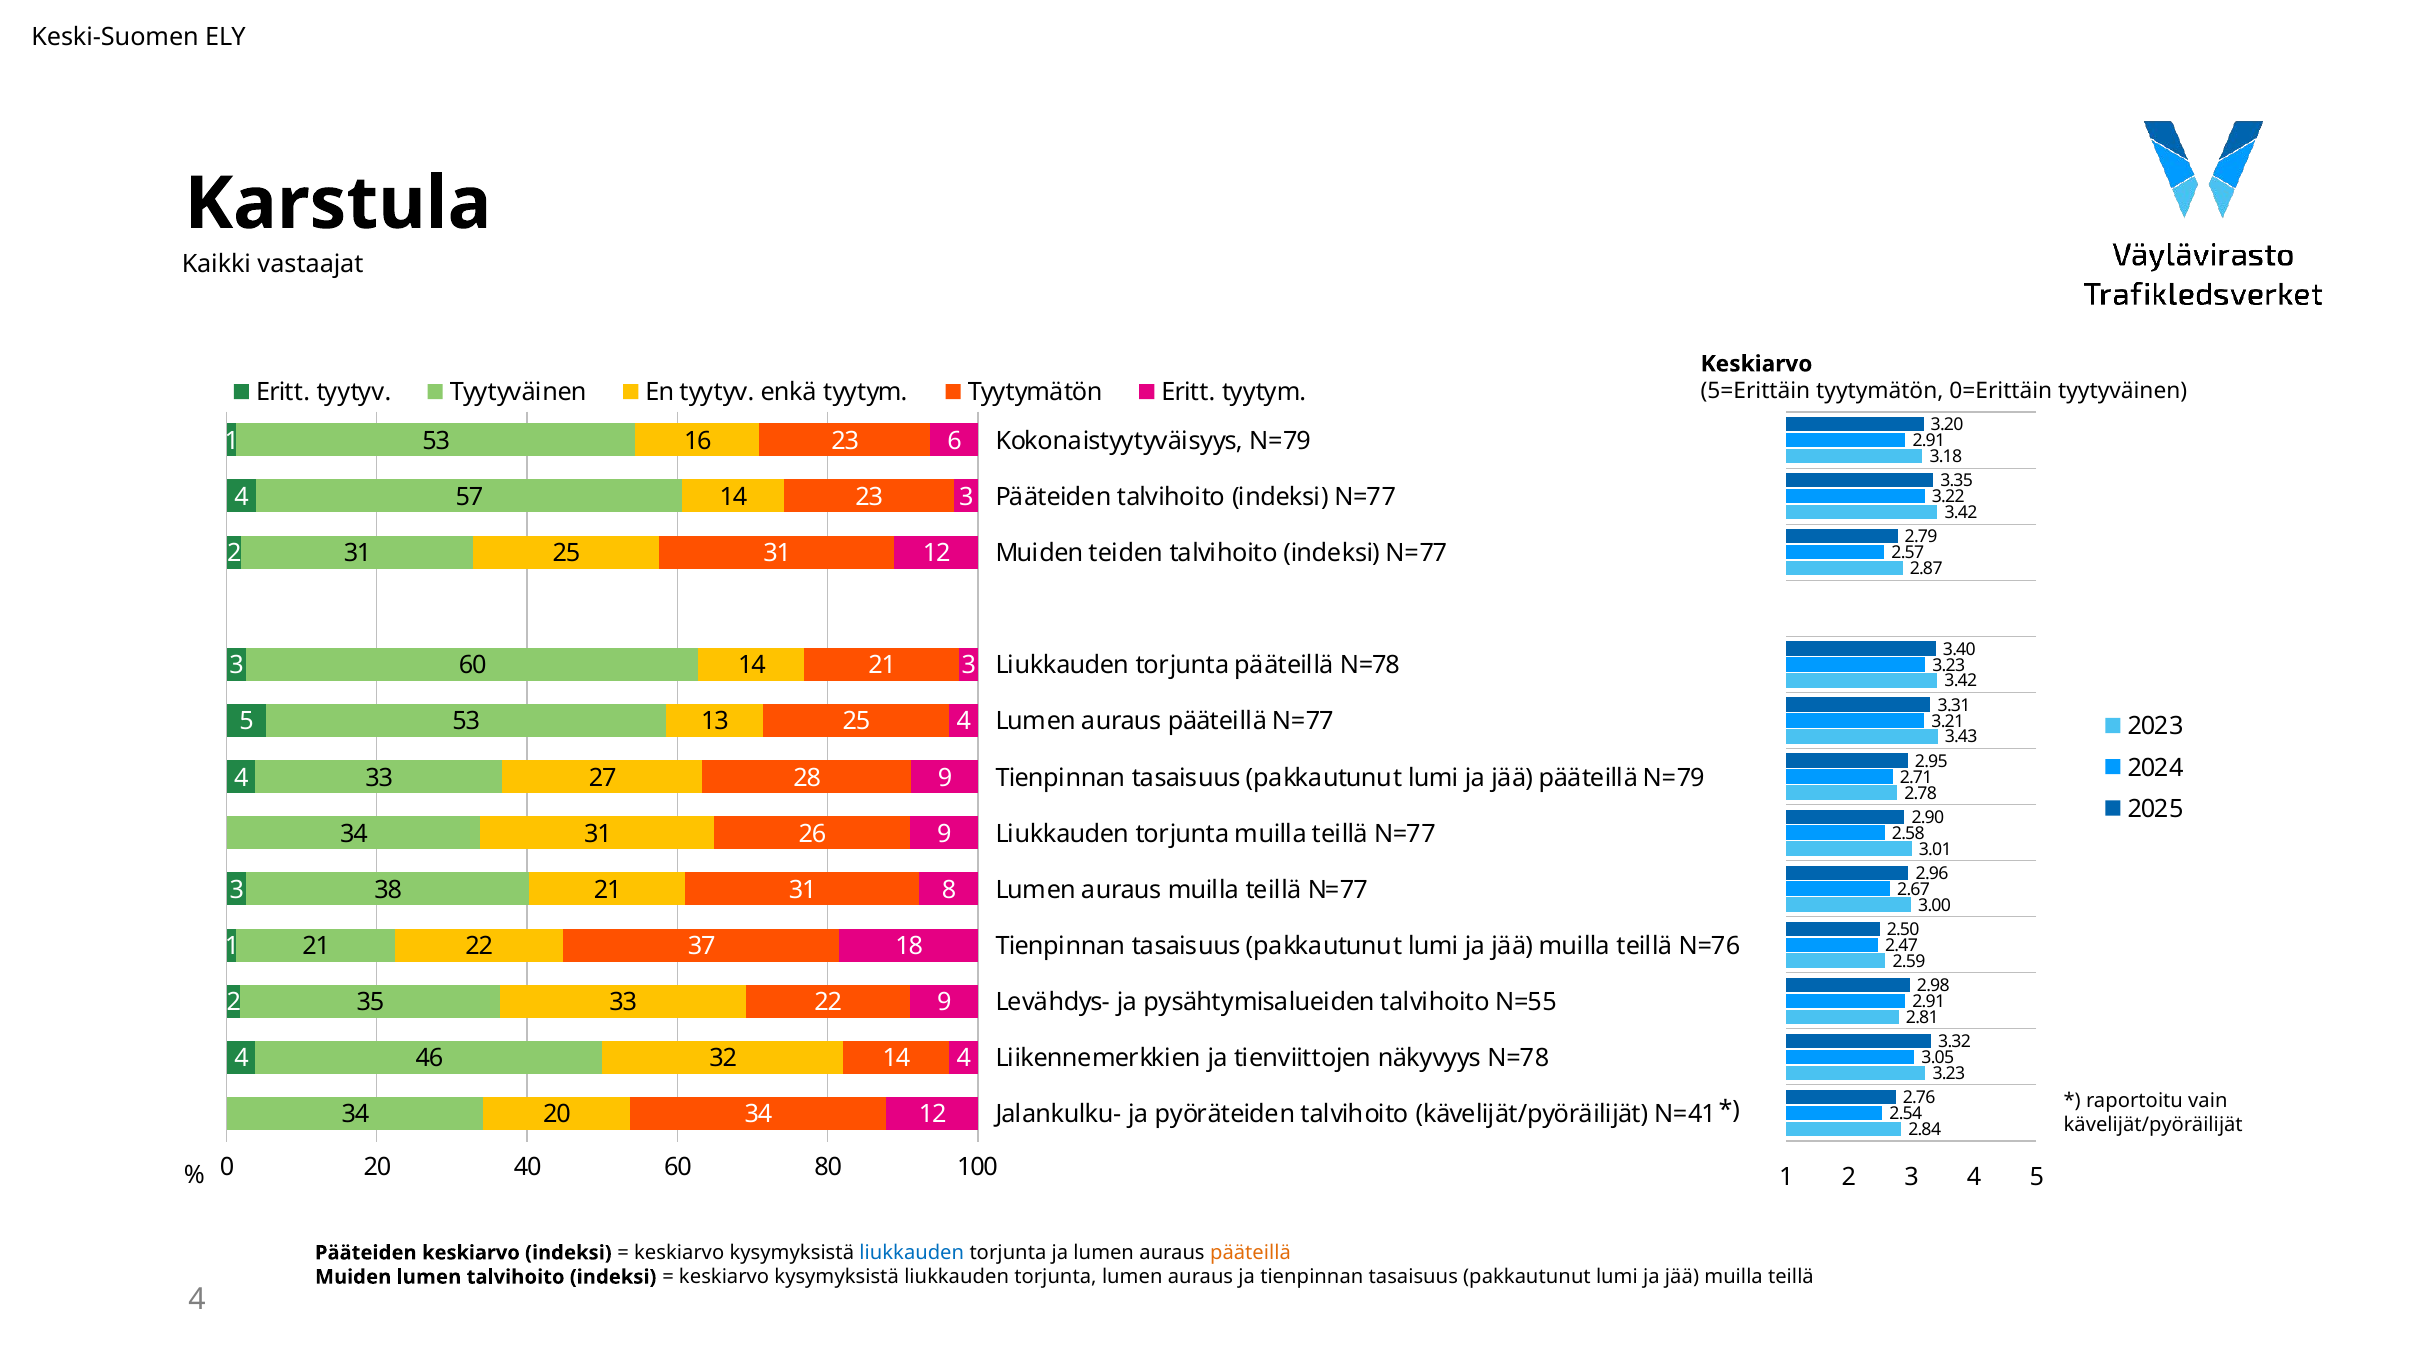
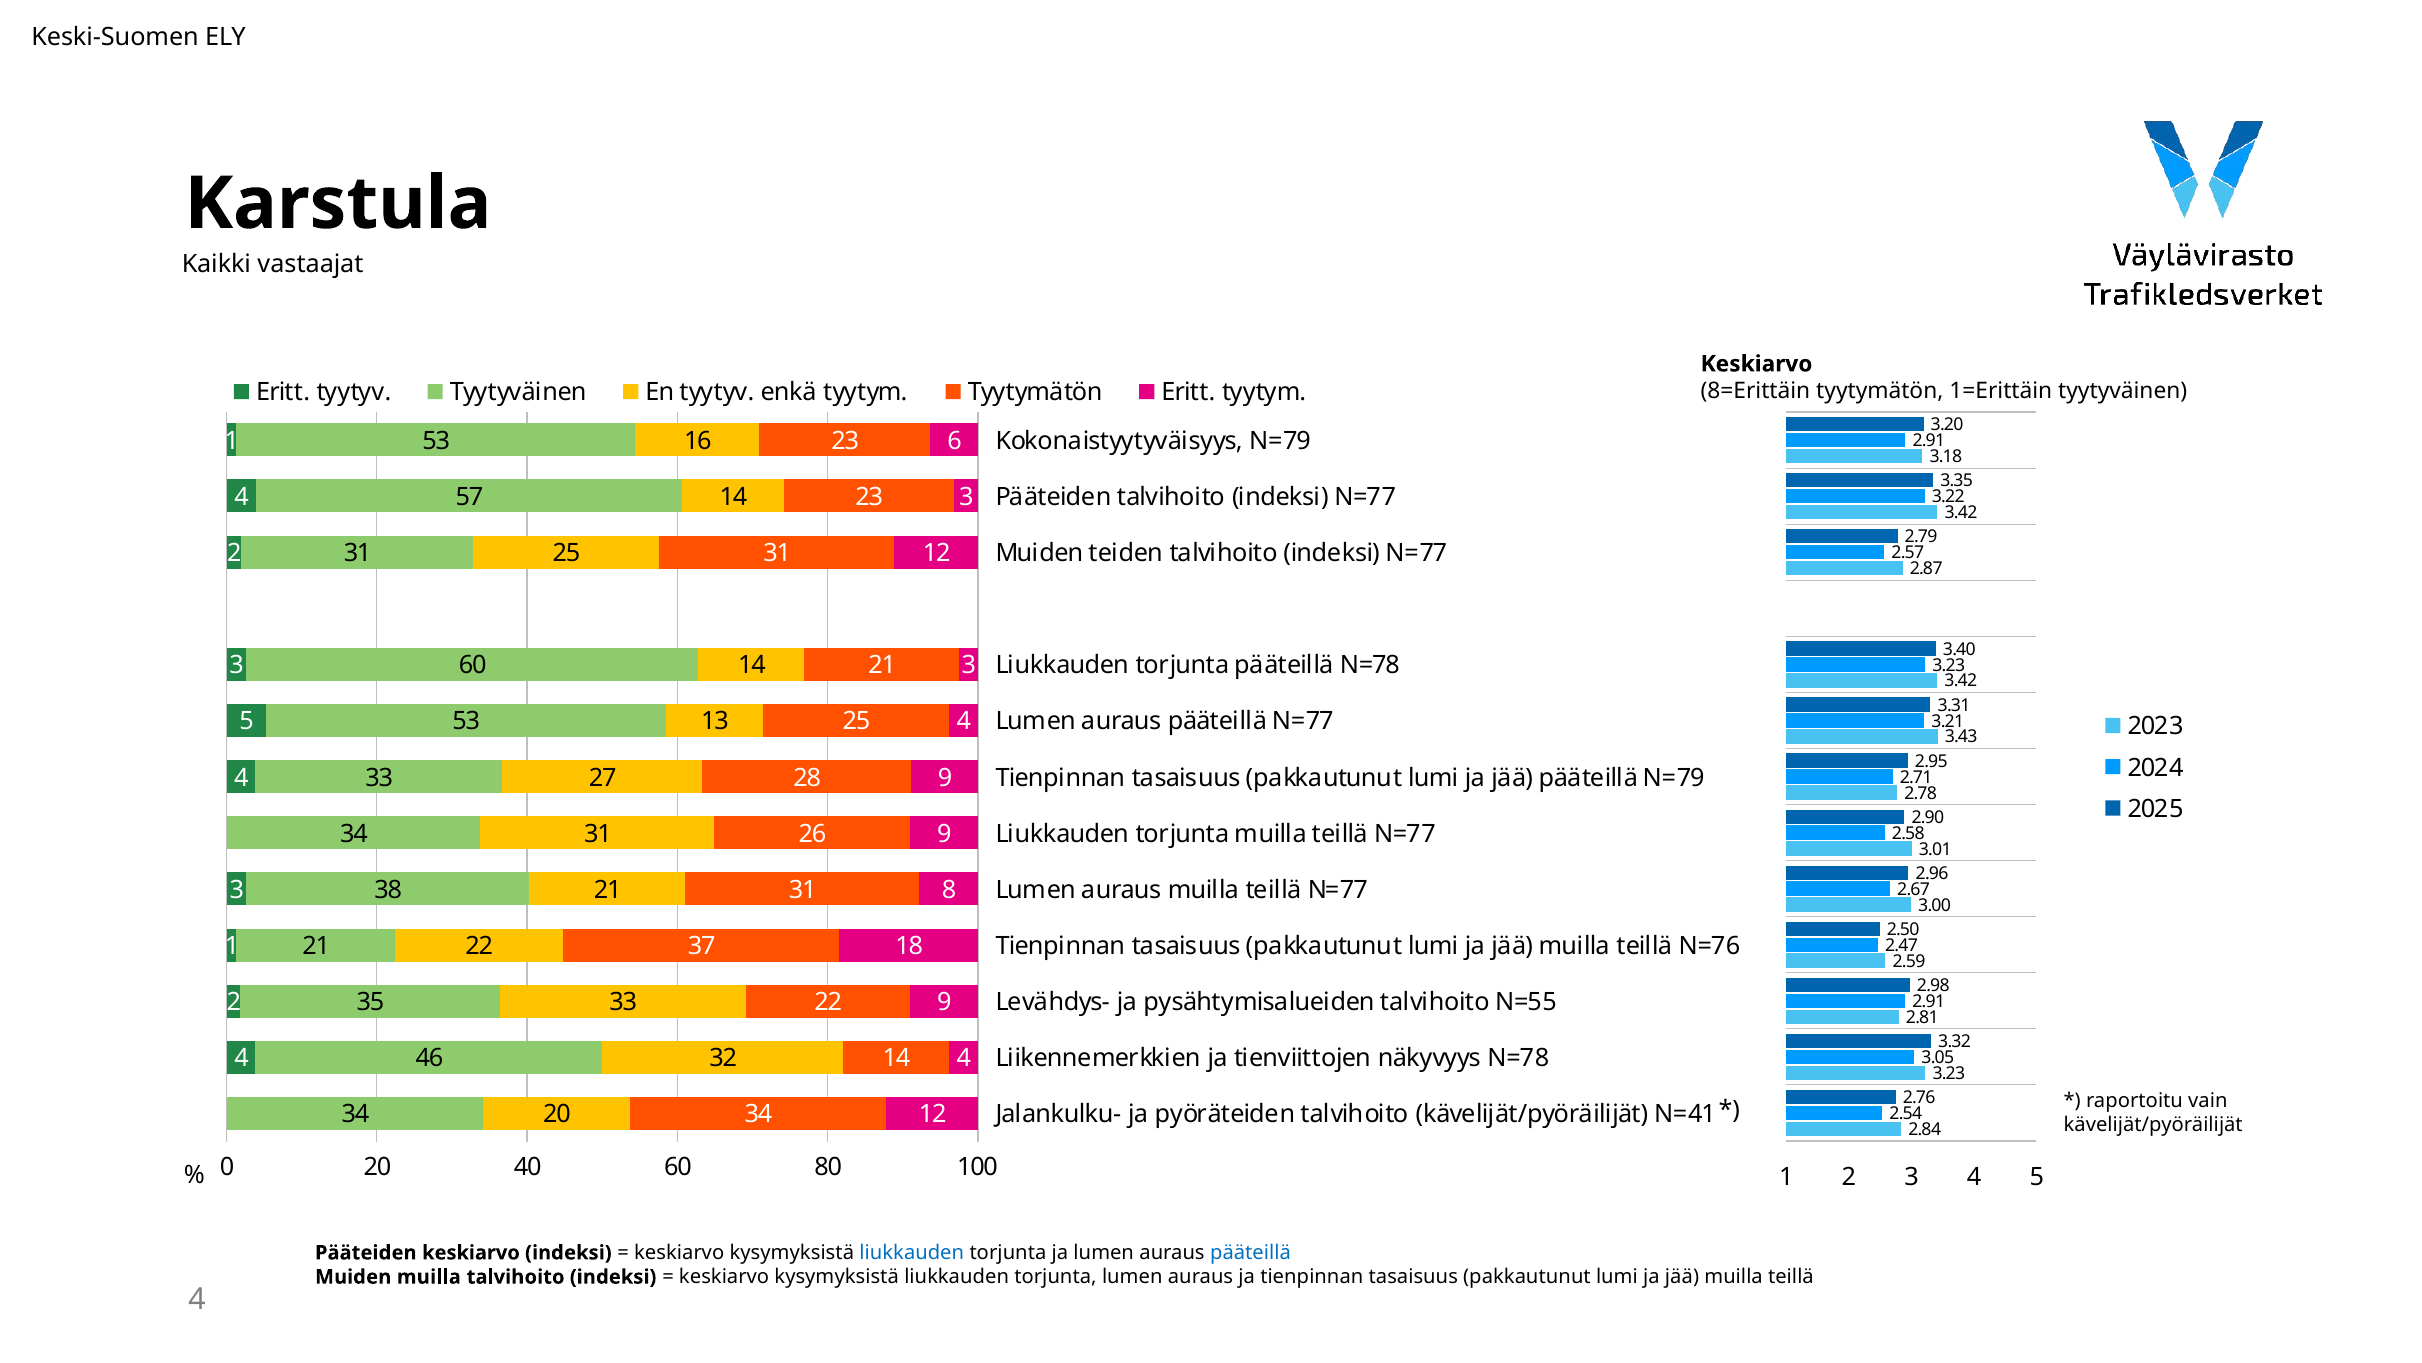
5=Erittäin: 5=Erittäin -> 8=Erittäin
0=Erittäin: 0=Erittäin -> 1=Erittäin
pääteillä at (1250, 1252) colour: orange -> blue
Muiden lumen: lumen -> muilla
